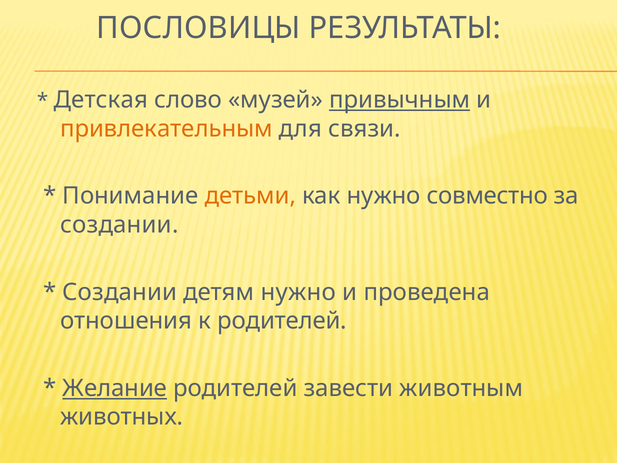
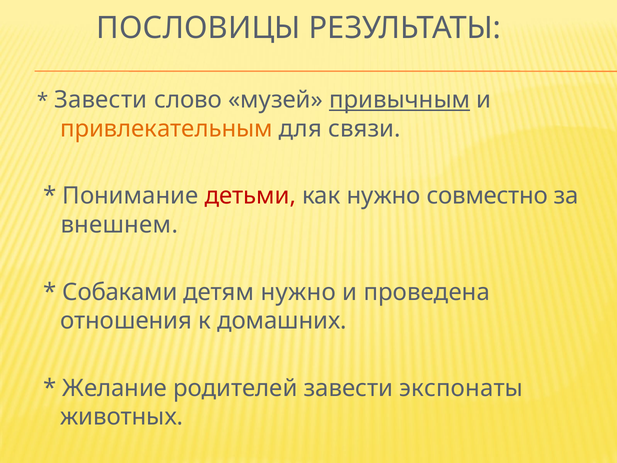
Детская at (101, 100): Детская -> Завести
детьми colour: orange -> red
создании at (119, 225): создании -> внешнем
Создании at (120, 292): Создании -> Собаками
к родителей: родителей -> домашних
Желание underline: present -> none
животным: животным -> экспонаты
